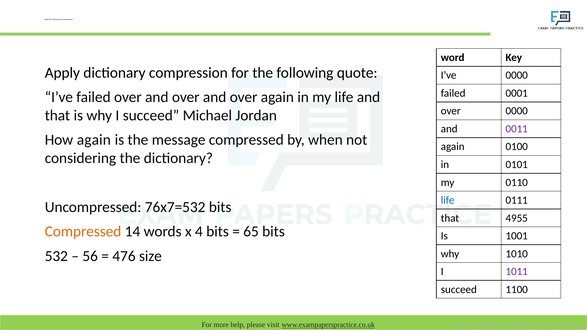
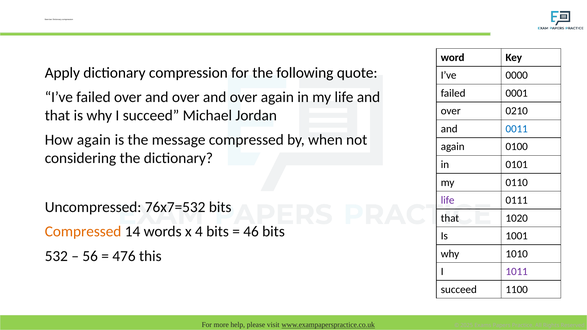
over 0000: 0000 -> 0210
0011 colour: purple -> blue
life at (448, 200) colour: blue -> purple
4955: 4955 -> 1020
65: 65 -> 46
size: size -> this
